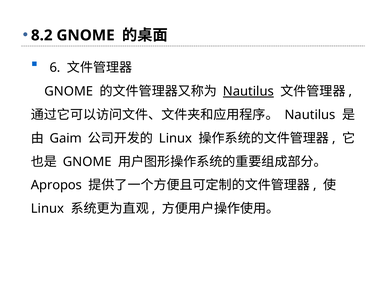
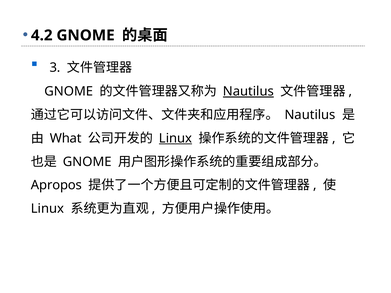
8.2: 8.2 -> 4.2
6: 6 -> 3
Gaim: Gaim -> What
Linux at (176, 138) underline: none -> present
